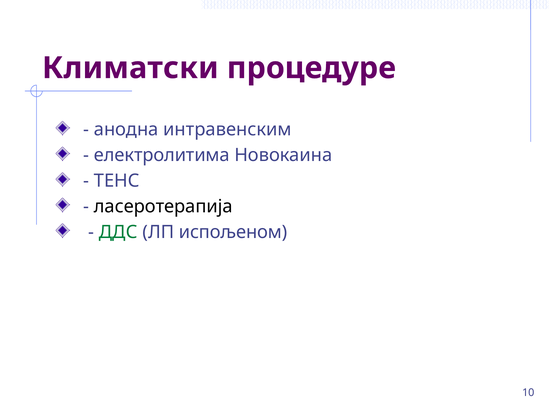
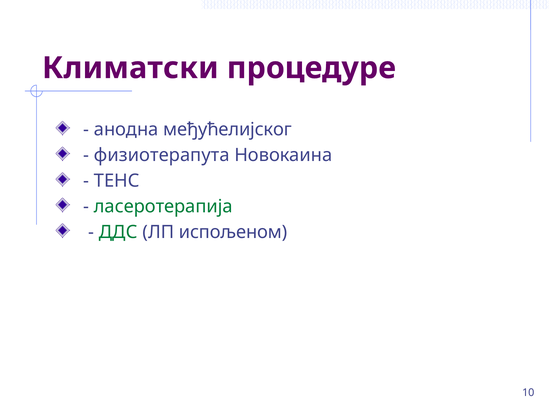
интравенским: интравенским -> међућелијског
електролитима: електролитима -> физиотерапута
ласеротерапија colour: black -> green
